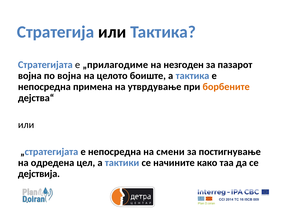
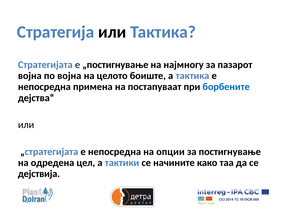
„прилагодиме: „прилагодиме -> „постигнување
незгоден: незгоден -> најмногу
утврдување: утврдување -> постапуваат
борбените colour: orange -> blue
смени: смени -> опции
